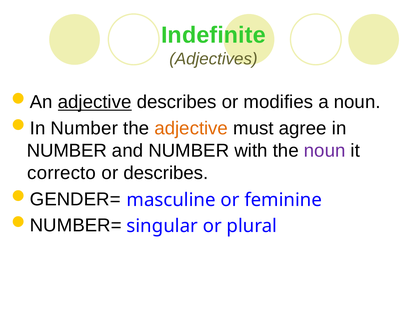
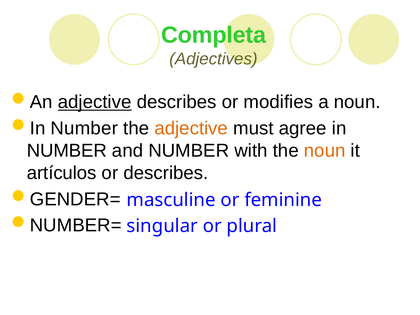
Indefinite: Indefinite -> Completa
noun at (325, 151) colour: purple -> orange
correcto: correcto -> artículos
